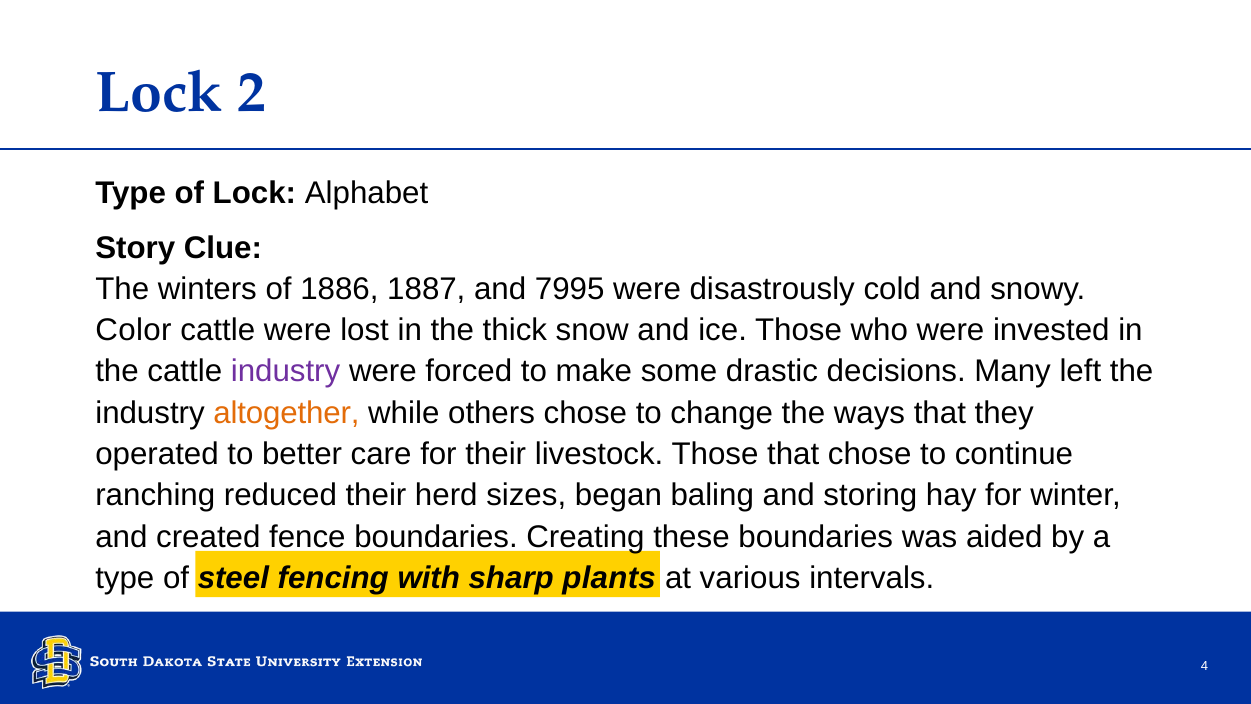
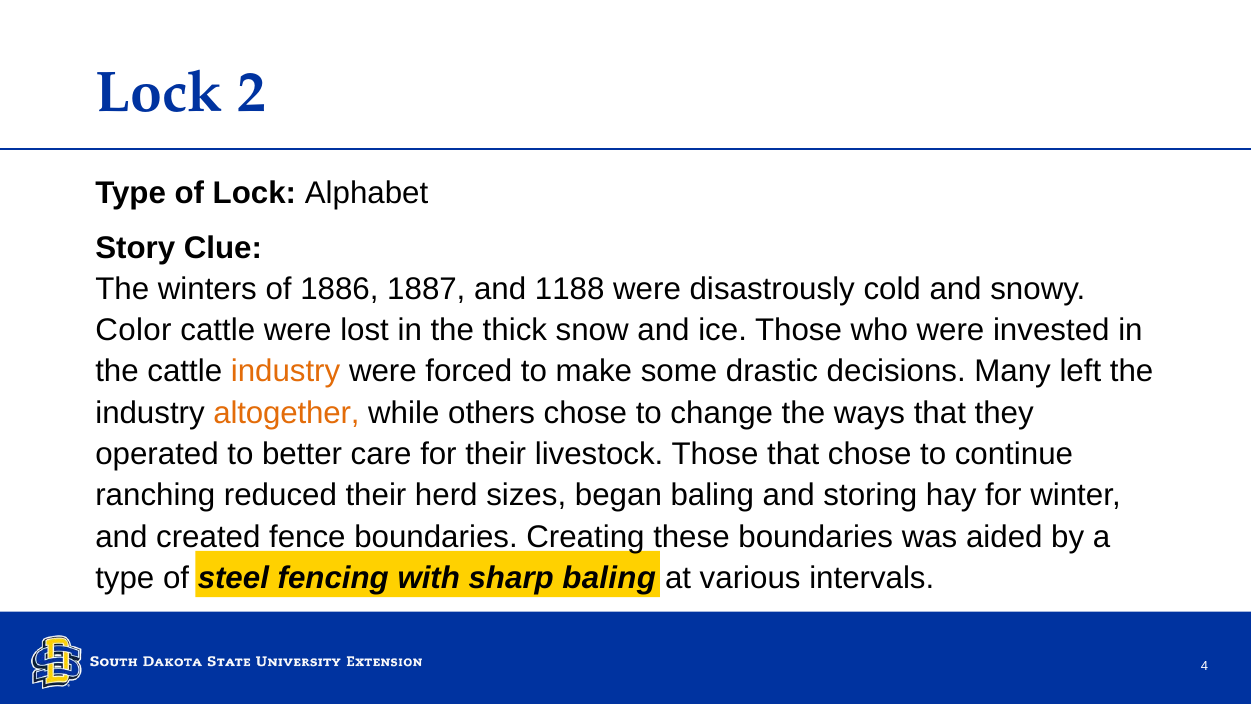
7995: 7995 -> 1188
industry at (286, 371) colour: purple -> orange
sharp plants: plants -> baling
